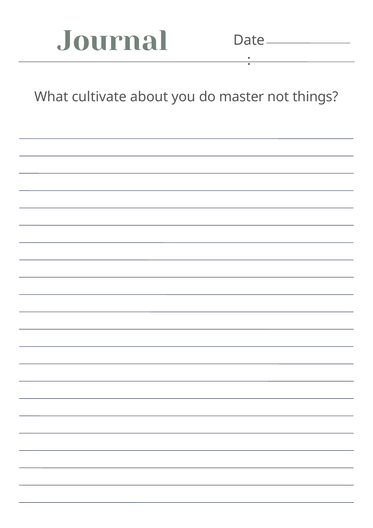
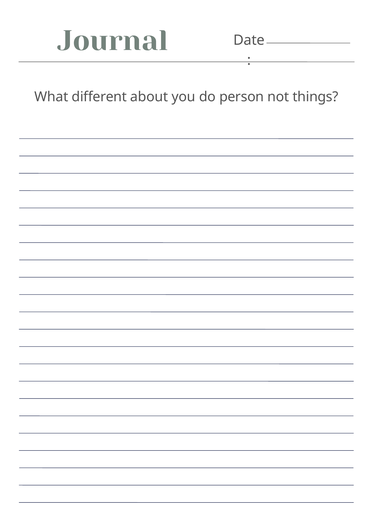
cultivate: cultivate -> different
master: master -> person
